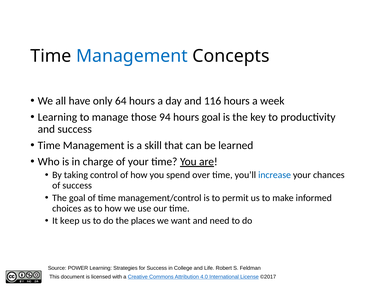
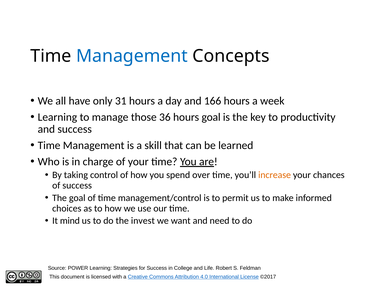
64: 64 -> 31
116: 116 -> 166
94: 94 -> 36
increase colour: blue -> orange
keep: keep -> mind
places: places -> invest
